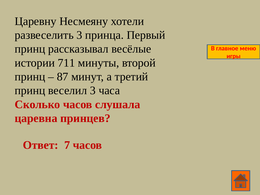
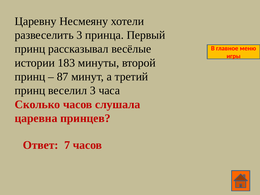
711: 711 -> 183
